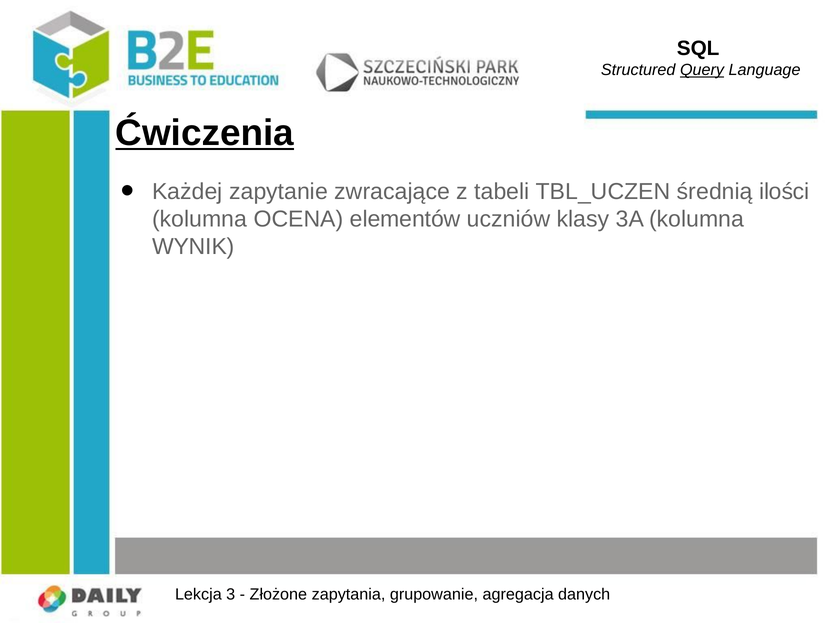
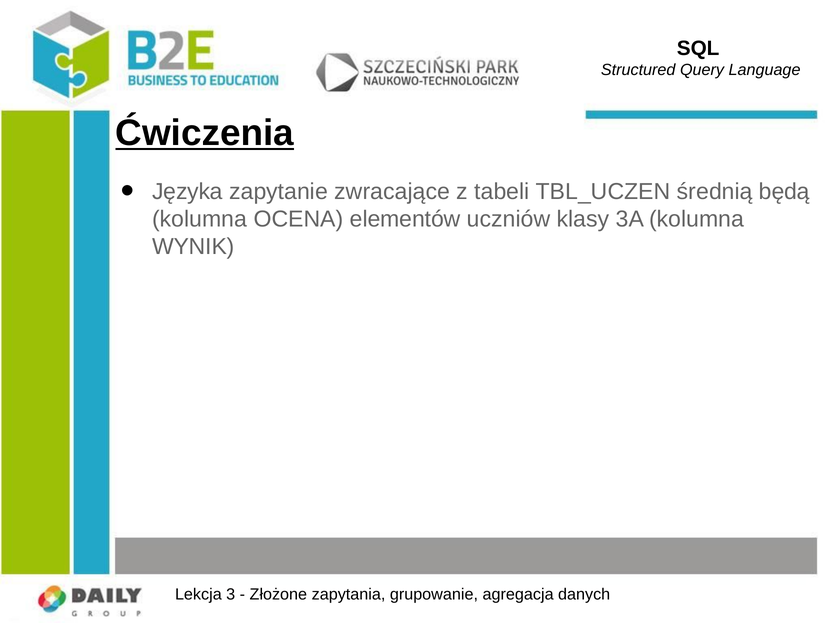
Query underline: present -> none
Każdej: Każdej -> Języka
ilości: ilości -> będą
